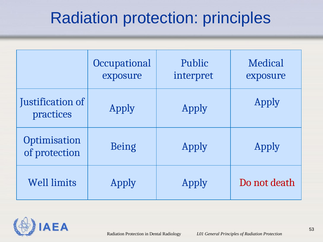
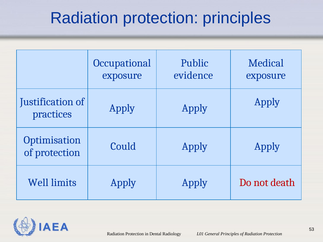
interpret: interpret -> evidence
Being: Being -> Could
